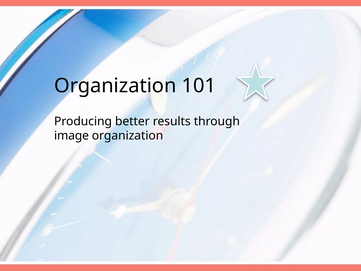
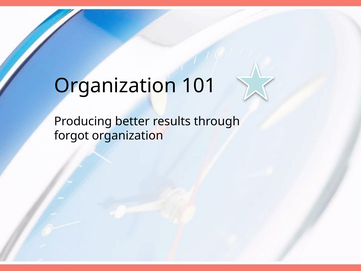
image: image -> forgot
